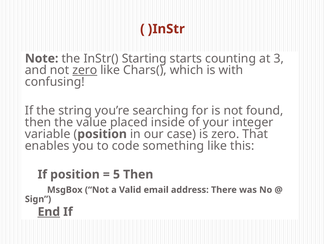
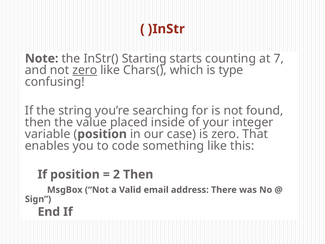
3: 3 -> 7
with: with -> type
5: 5 -> 2
End underline: present -> none
